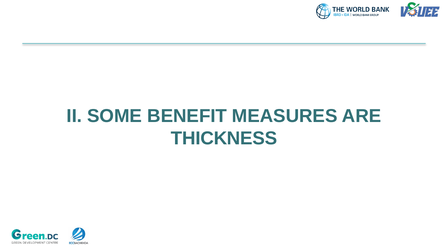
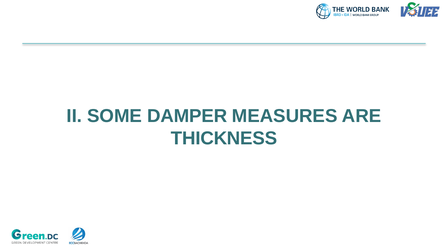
BENEFIT: BENEFIT -> DAMPER
